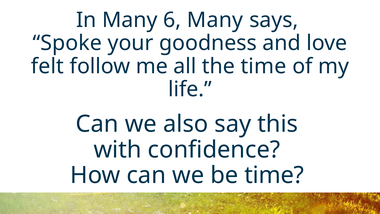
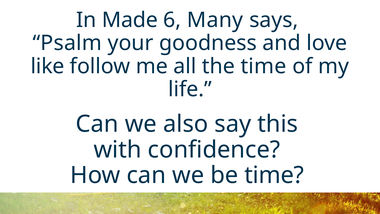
In Many: Many -> Made
Spoke: Spoke -> Psalm
felt: felt -> like
